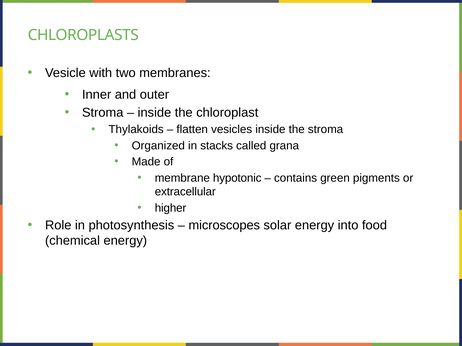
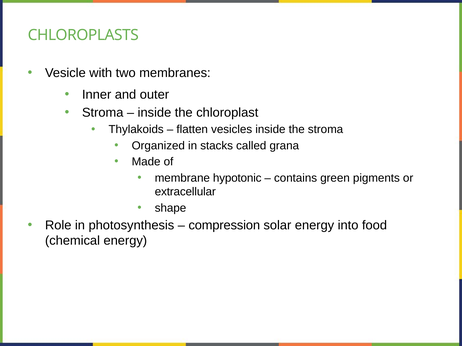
higher: higher -> shape
microscopes: microscopes -> compression
